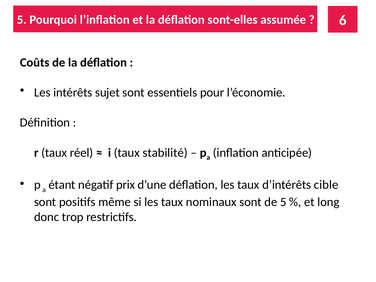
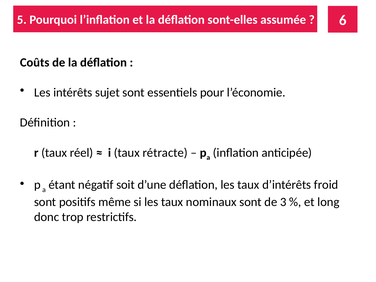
stabilité: stabilité -> rétracte
prix: prix -> soit
cible: cible -> froid
de 5: 5 -> 3
